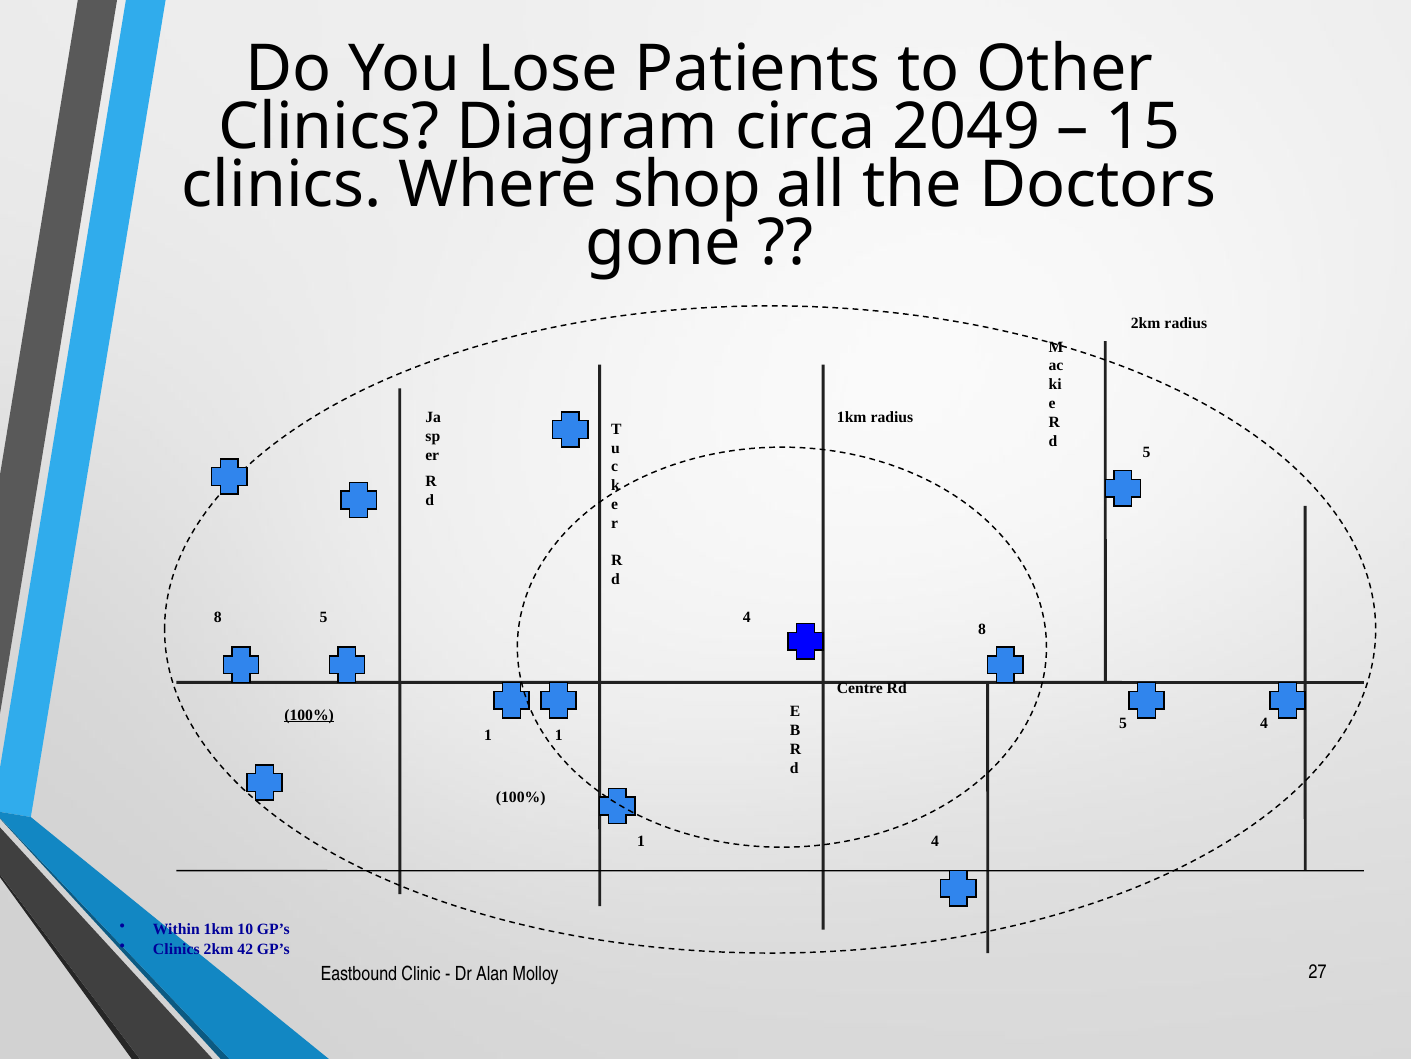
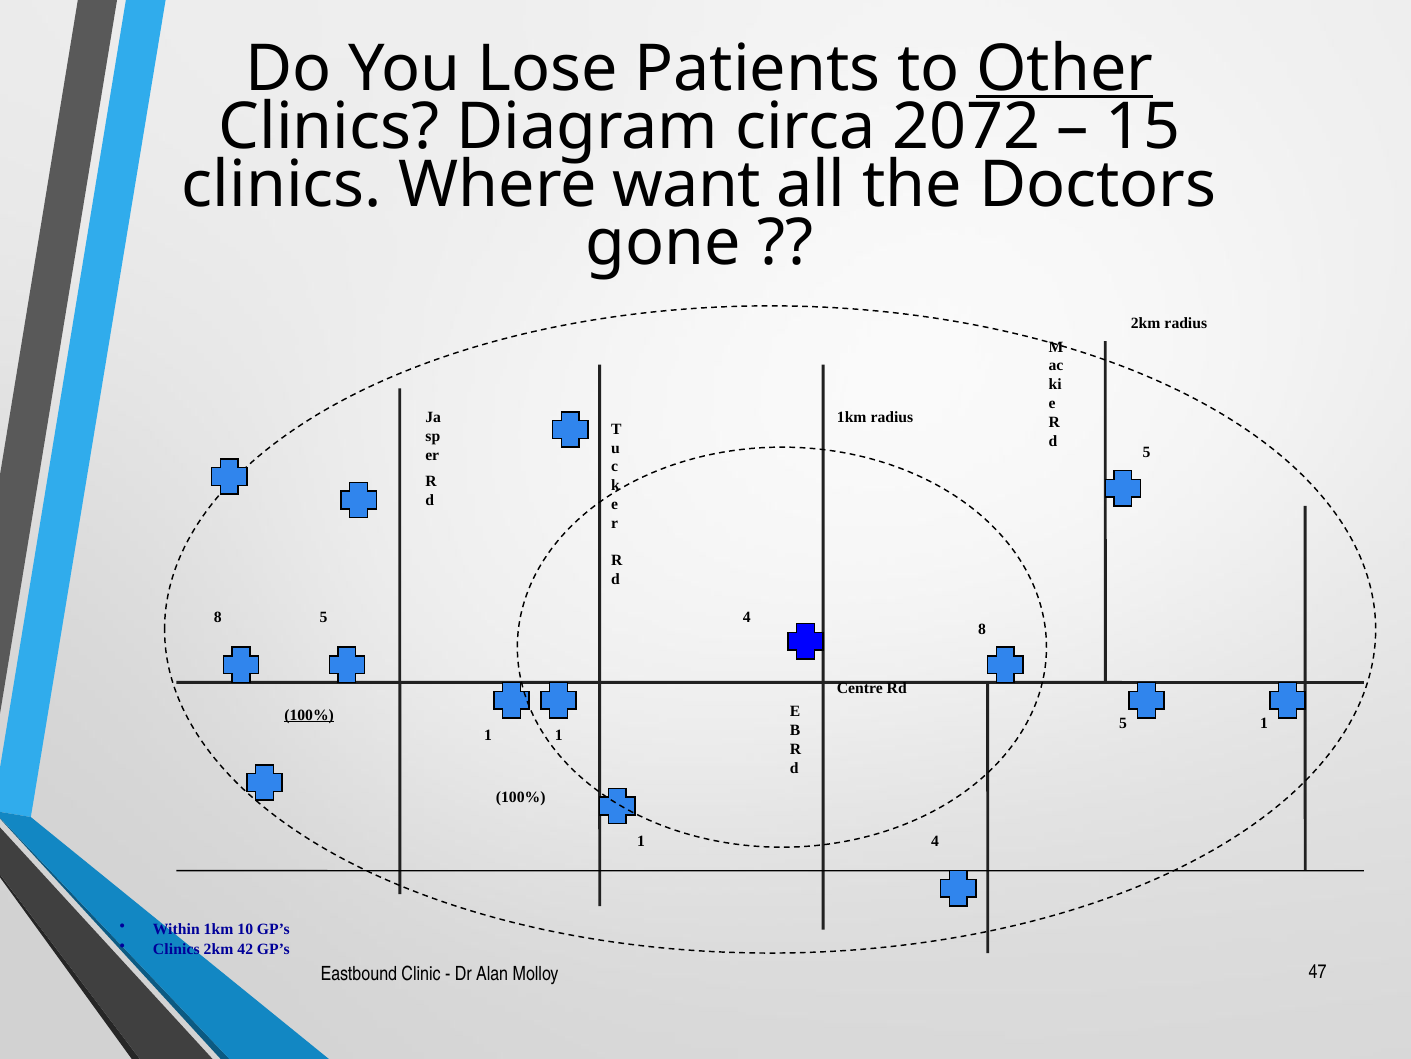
Other underline: none -> present
2049: 2049 -> 2072
shop: shop -> want
4 at (1264, 723): 4 -> 1
27: 27 -> 47
